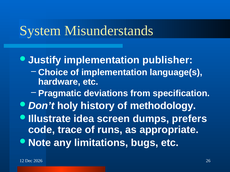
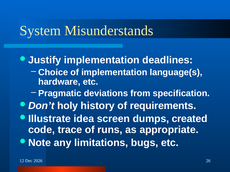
publisher: publisher -> deadlines
methodology: methodology -> requirements
prefers: prefers -> created
